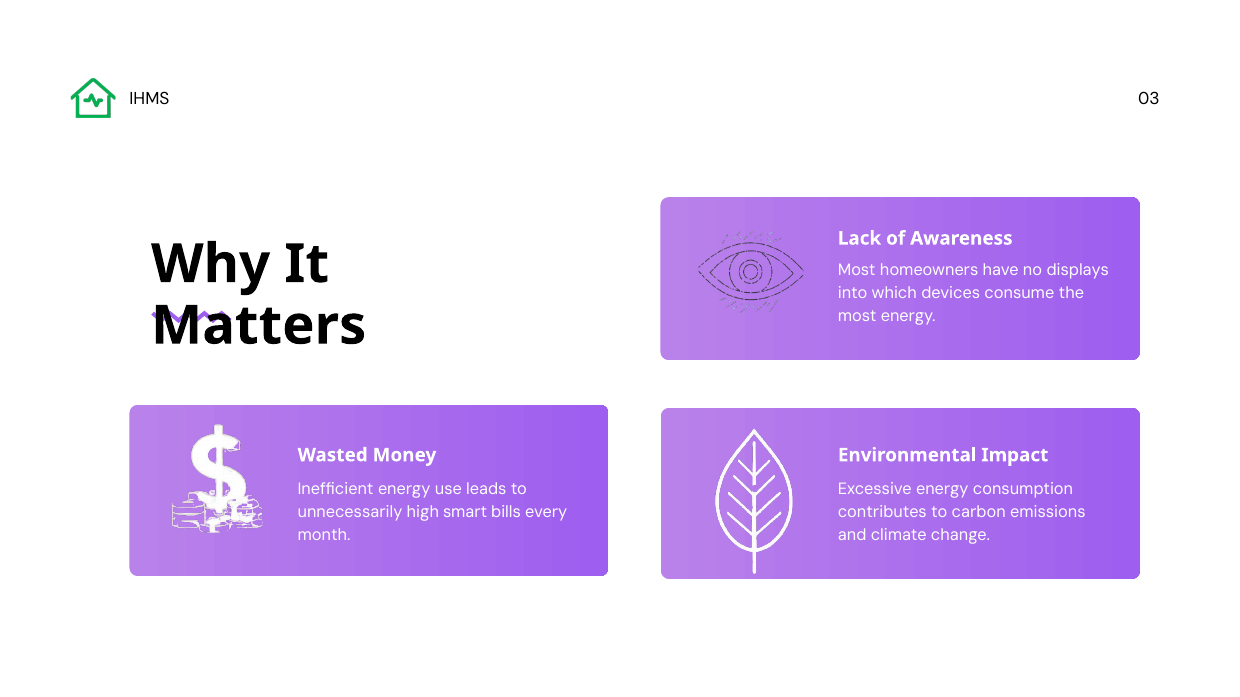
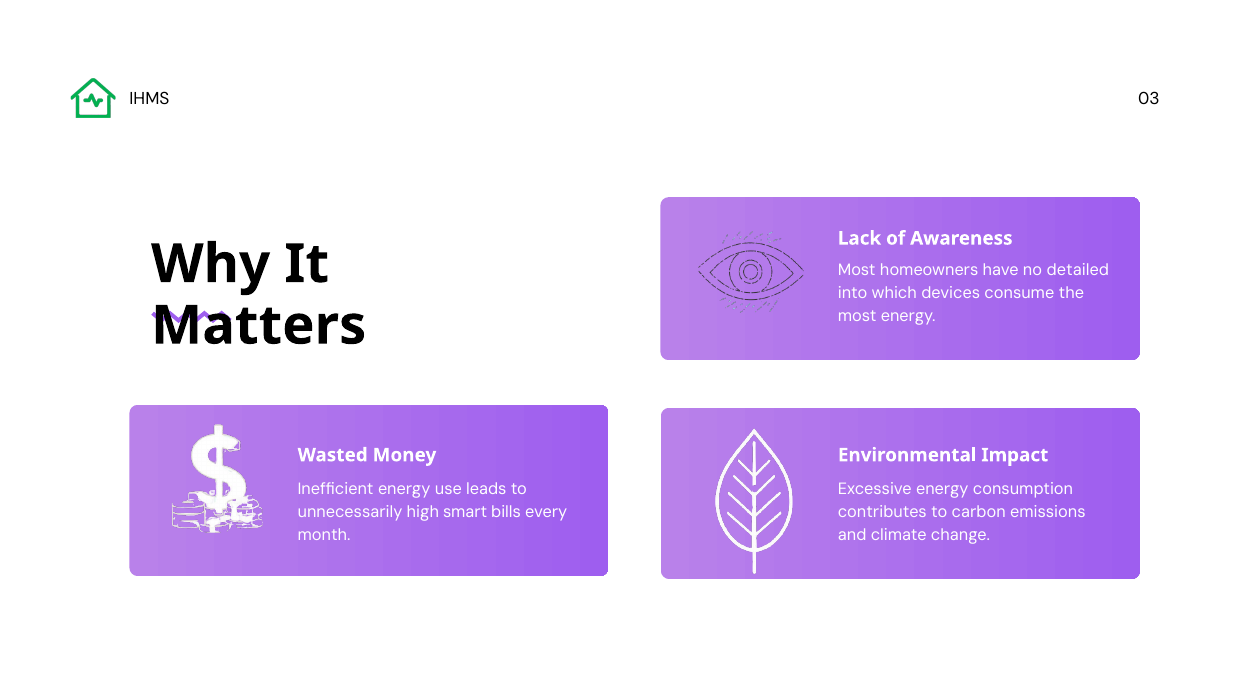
displays: displays -> detailed
